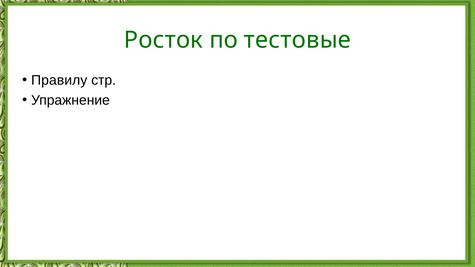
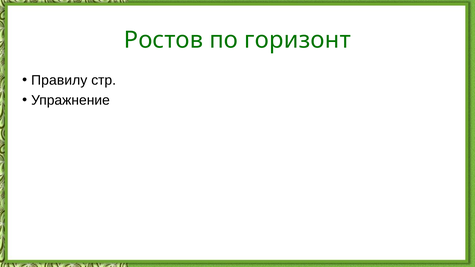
Росток: Росток -> Ростов
тестовые: тестовые -> горизонт
